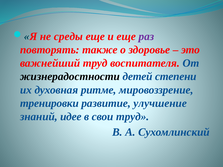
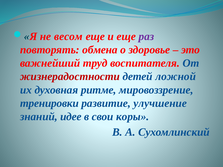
среды: среды -> весом
также: также -> обмена
жизнерадостности colour: black -> red
степени: степени -> ложной
свои труд: труд -> коры
